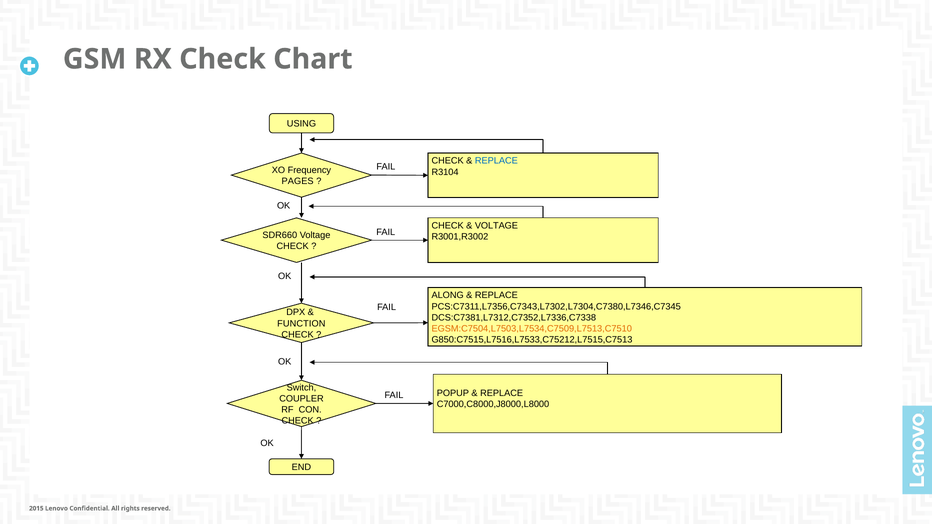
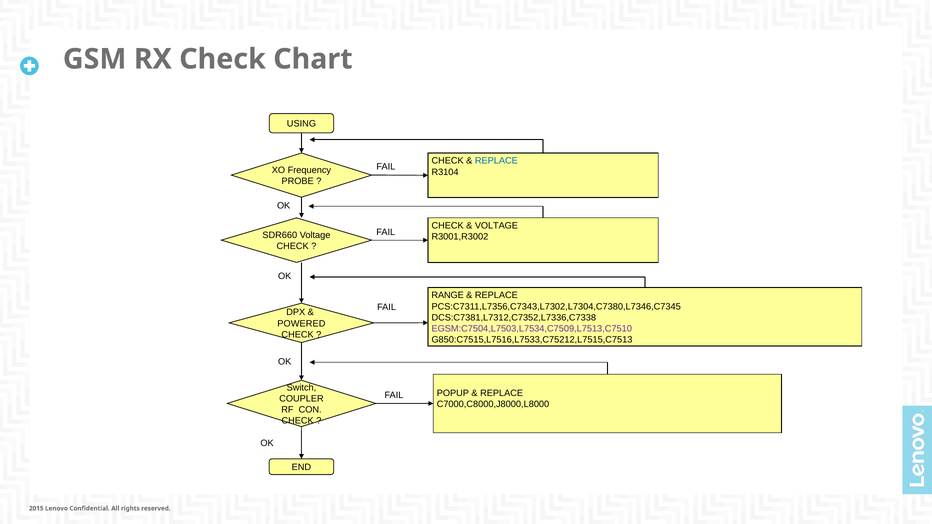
PAGES: PAGES -> PROBE
ALONG: ALONG -> RANGE
FUNCTION: FUNCTION -> POWERED
EGSM:C7504,L7503,L7534,C7509,L7513,C7510 colour: orange -> purple
